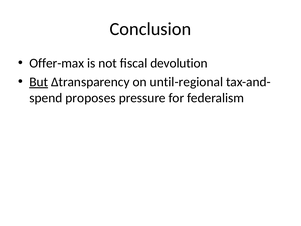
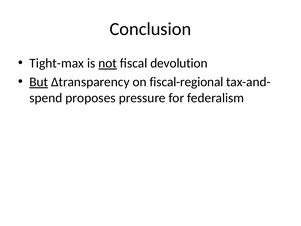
Offer-max: Offer-max -> Tight-max
not underline: none -> present
until-regional: until-regional -> fiscal-regional
